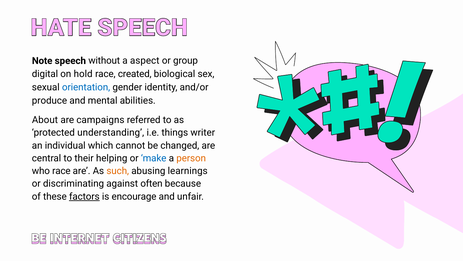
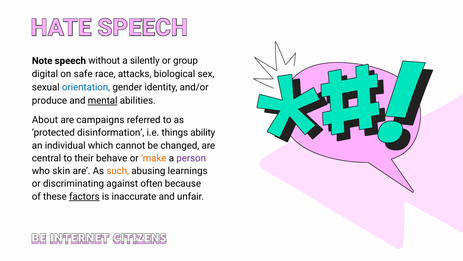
aspect: aspect -> silently
hold: hold -> safe
created: created -> attacks
mental underline: none -> present
understanding: understanding -> disinformation
writer: writer -> ability
helping: helping -> behave
make colour: blue -> orange
person colour: orange -> purple
who race: race -> skin
encourage: encourage -> inaccurate
